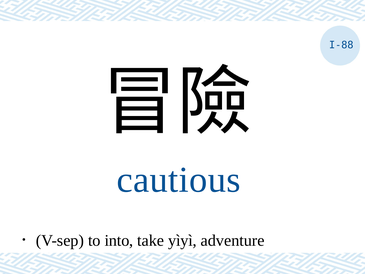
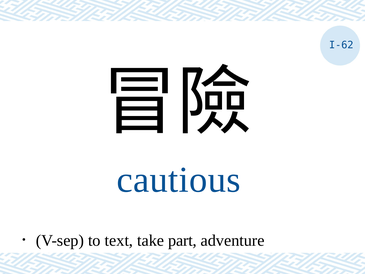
I-88: I-88 -> I-62
into: into -> text
yìyì: yìyì -> part
